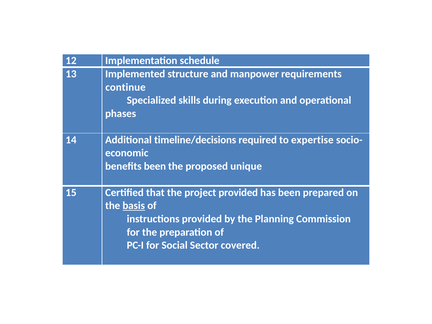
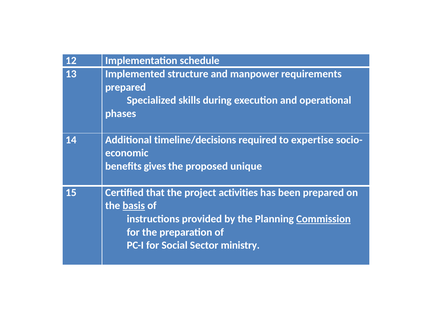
continue at (125, 87): continue -> prepared
benefits been: been -> gives
project provided: provided -> activities
Commission underline: none -> present
covered: covered -> ministry
